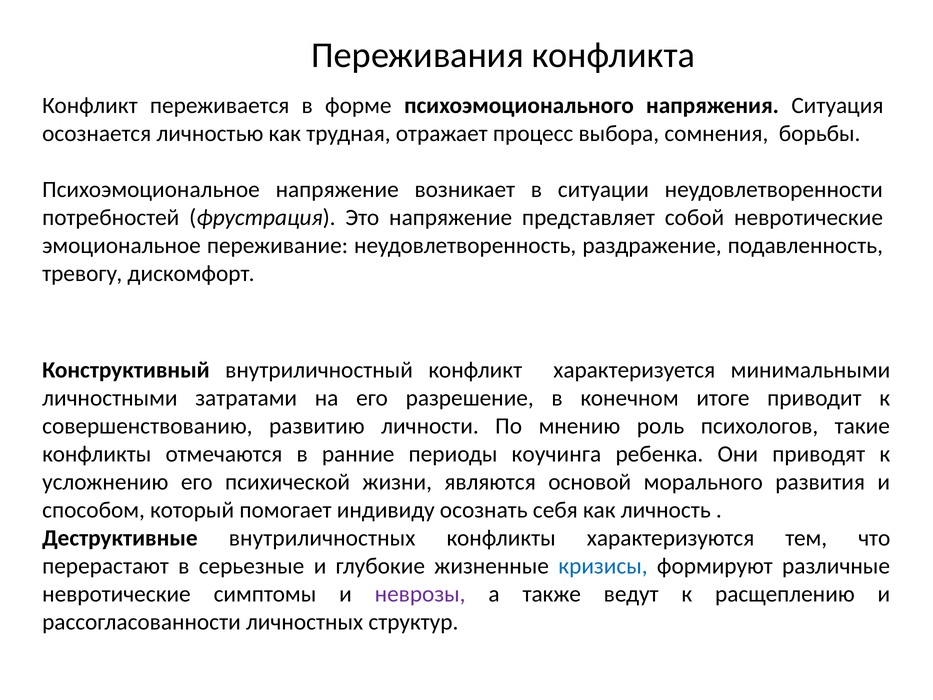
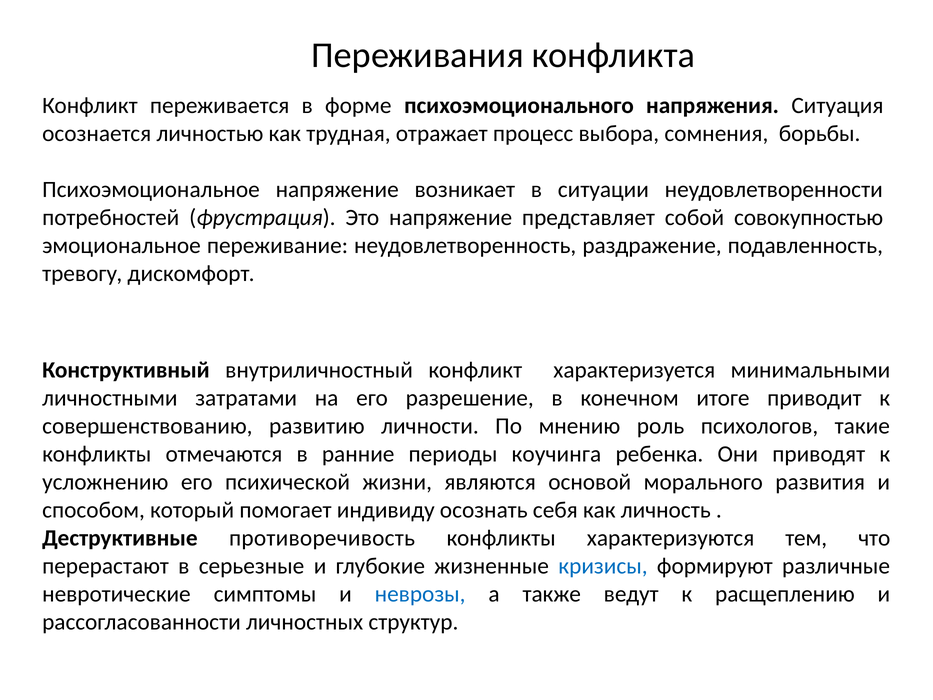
собой невротические: невротические -> совокупностью
внутриличностных: внутриличностных -> противоречивость
неврозы colour: purple -> blue
